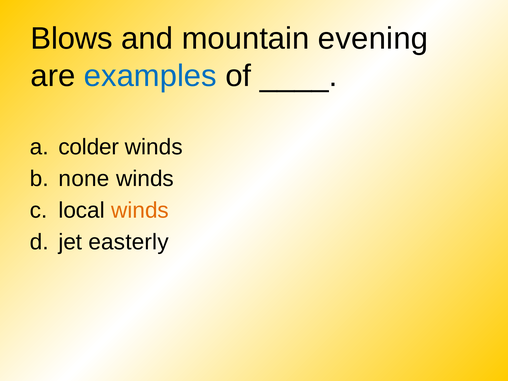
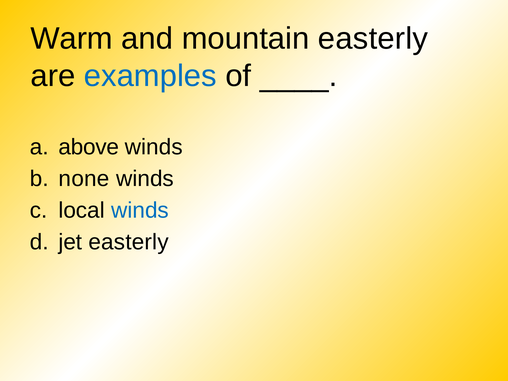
Blows: Blows -> Warm
mountain evening: evening -> easterly
colder: colder -> above
winds at (140, 210) colour: orange -> blue
